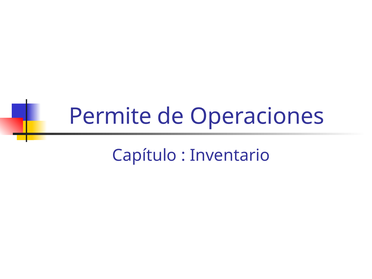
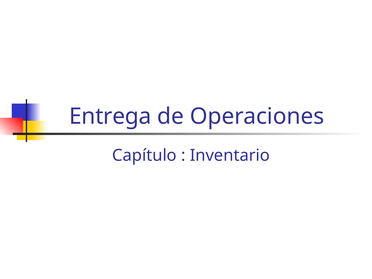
Permite: Permite -> Entrega
